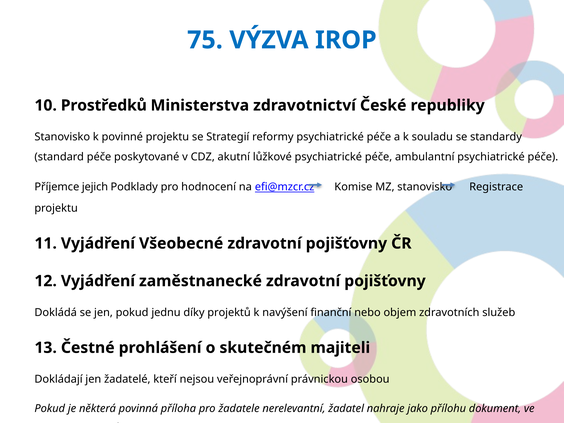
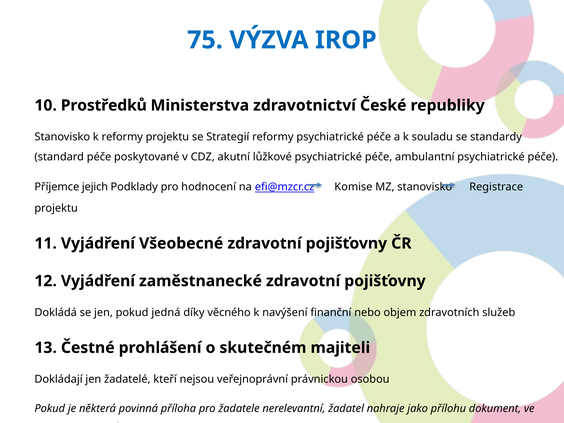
k povinné: povinné -> reformy
jednu: jednu -> jedná
projektů: projektů -> věcného
